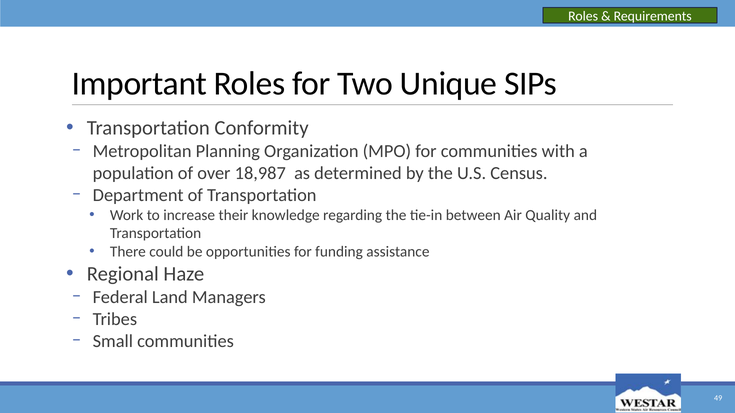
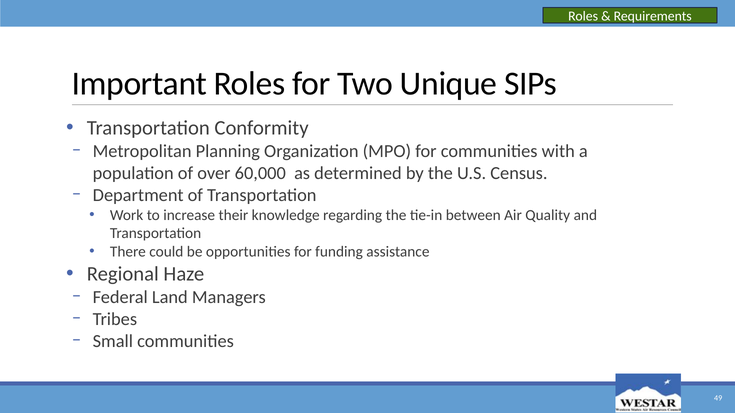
18,987: 18,987 -> 60,000
